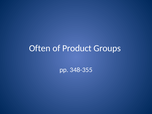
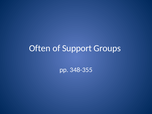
Product: Product -> Support
